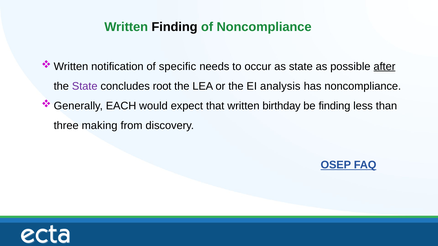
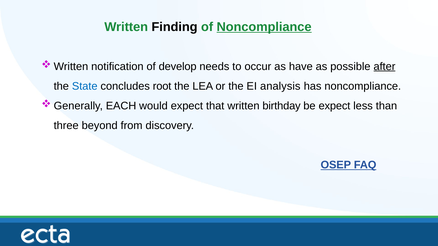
Noncompliance at (264, 27) underline: none -> present
specific: specific -> develop
as state: state -> have
State at (85, 86) colour: purple -> blue
be finding: finding -> expect
making: making -> beyond
